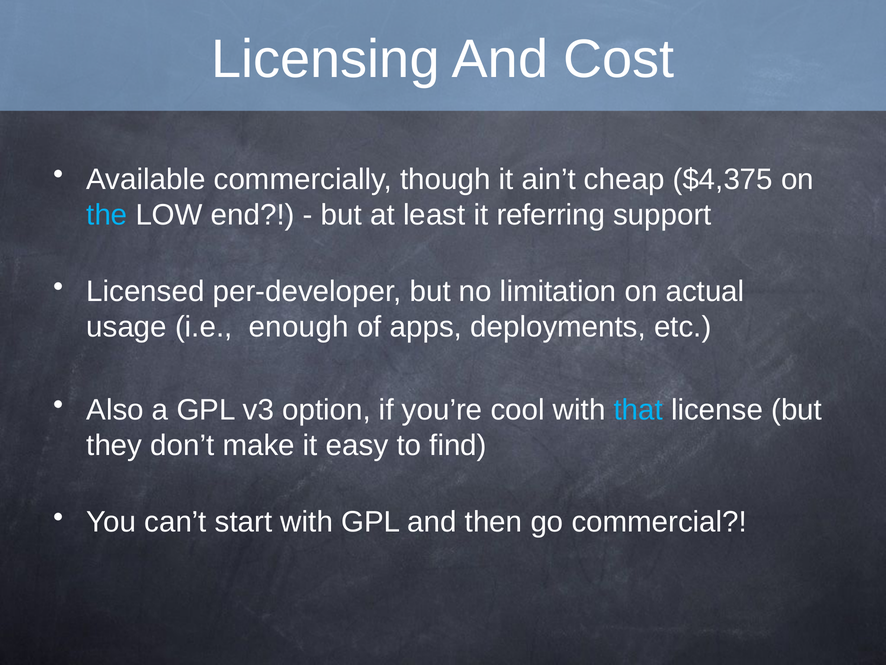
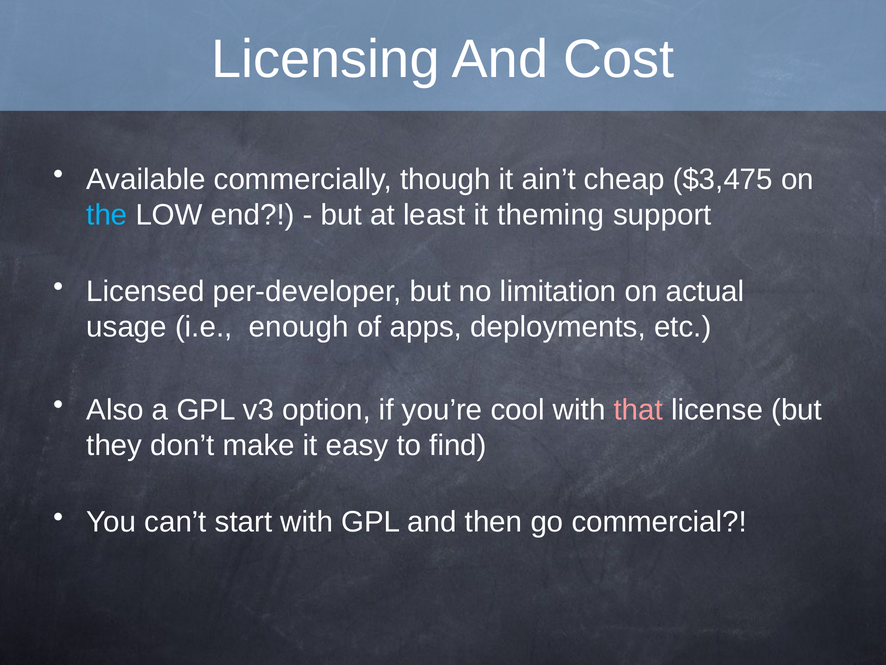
$4,375: $4,375 -> $3,475
referring: referring -> theming
that colour: light blue -> pink
